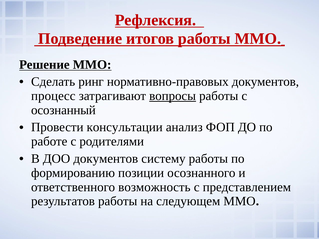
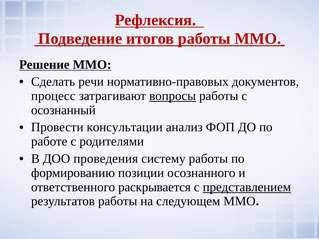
ринг: ринг -> речи
ДОО документов: документов -> проведения
возможность: возможность -> раскрывается
представлением underline: none -> present
